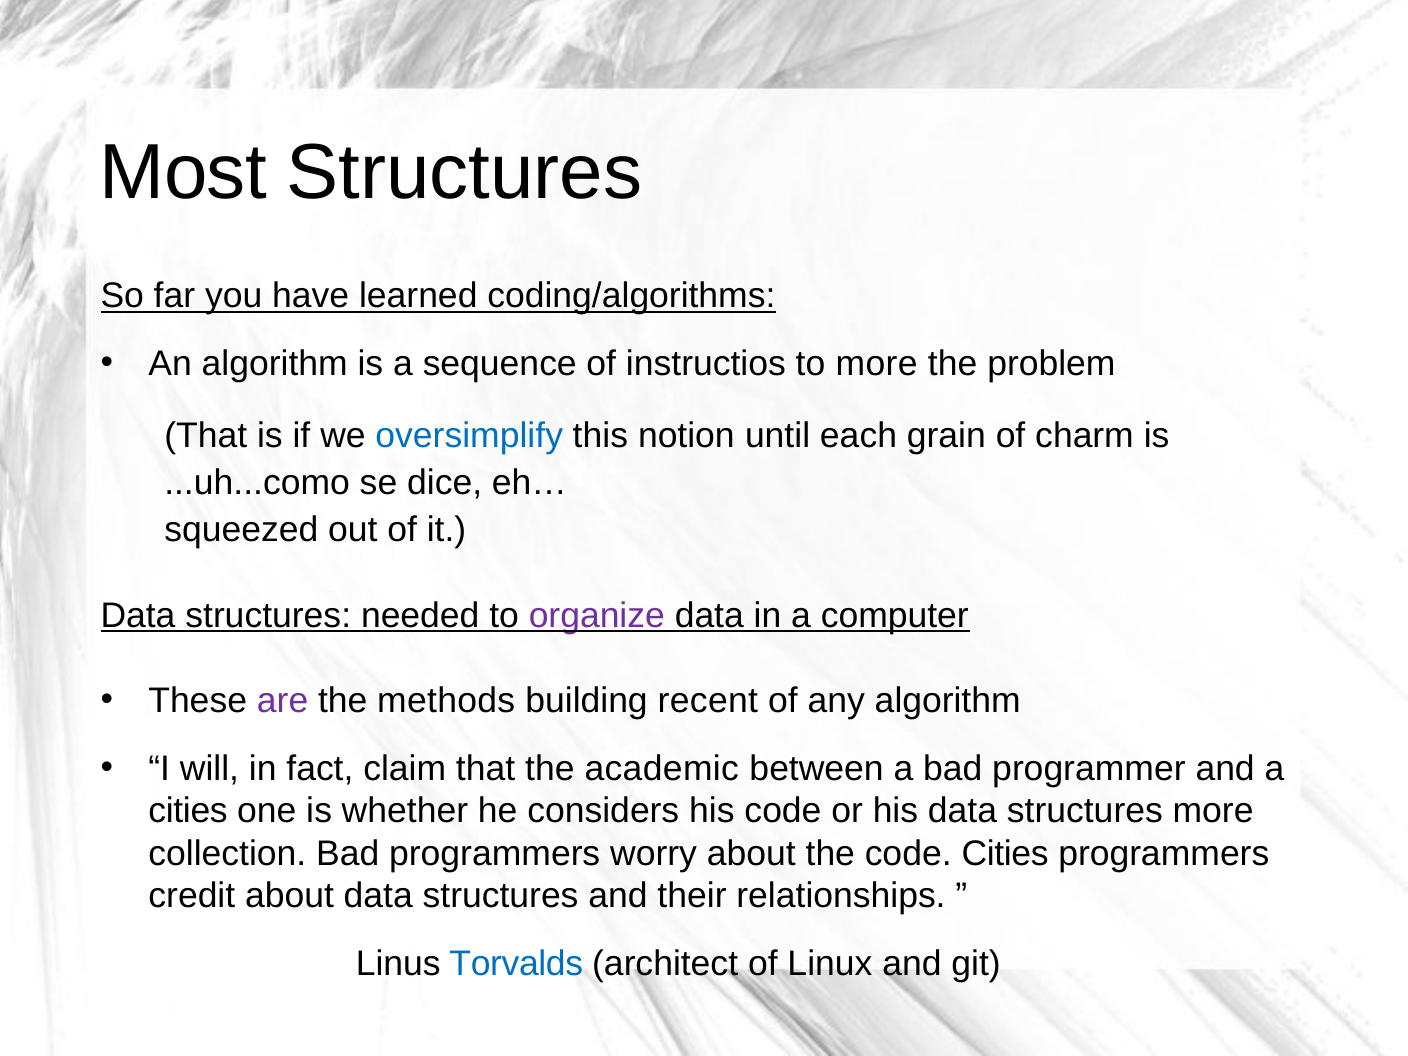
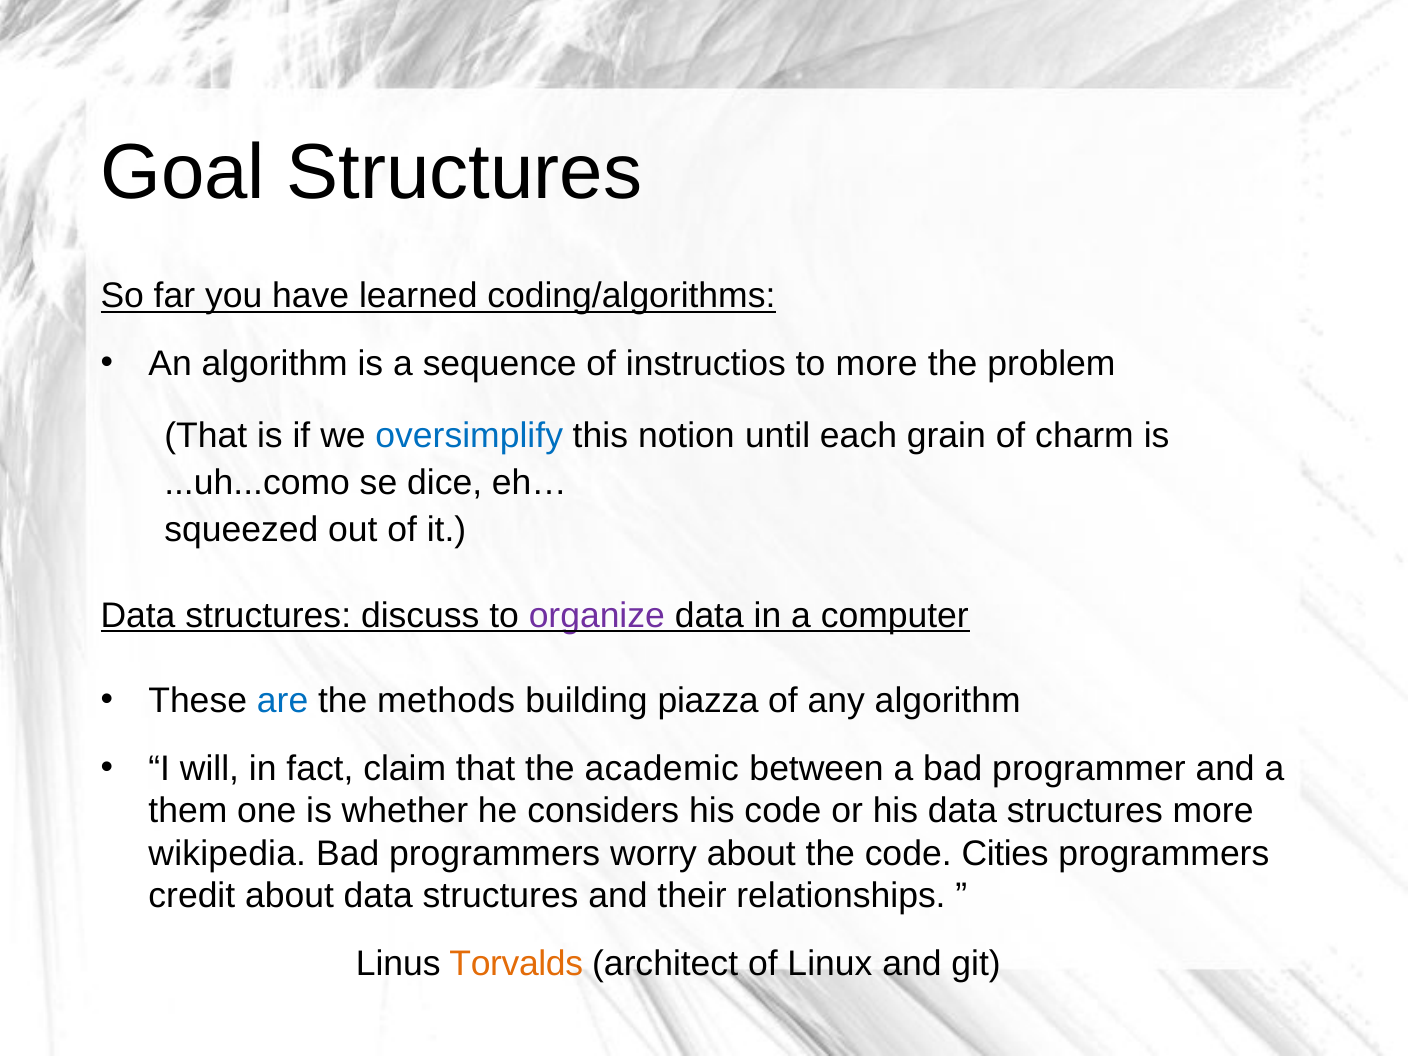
Most: Most -> Goal
needed: needed -> discuss
are colour: purple -> blue
recent: recent -> piazza
cities at (188, 811): cities -> them
collection: collection -> wikipedia
Torvalds colour: blue -> orange
